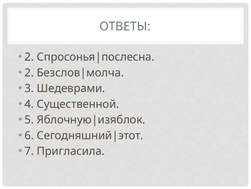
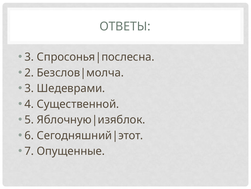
2 at (29, 57): 2 -> 3
Пригласила: Пригласила -> Опущенные
